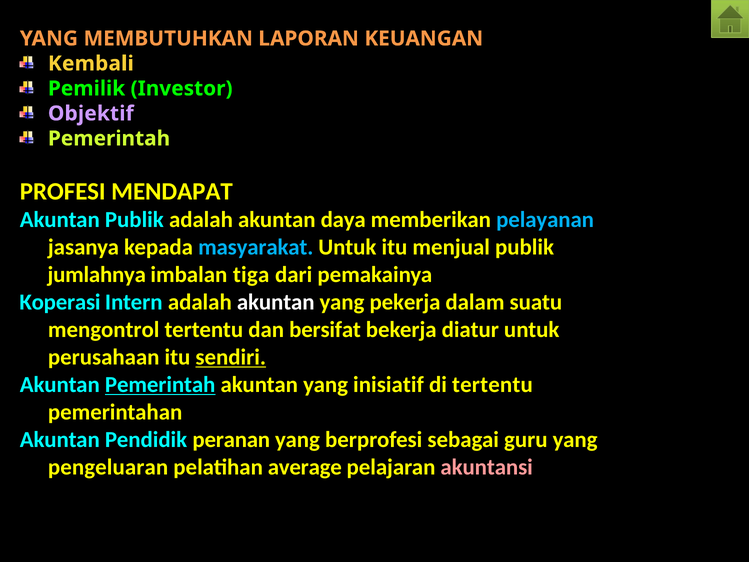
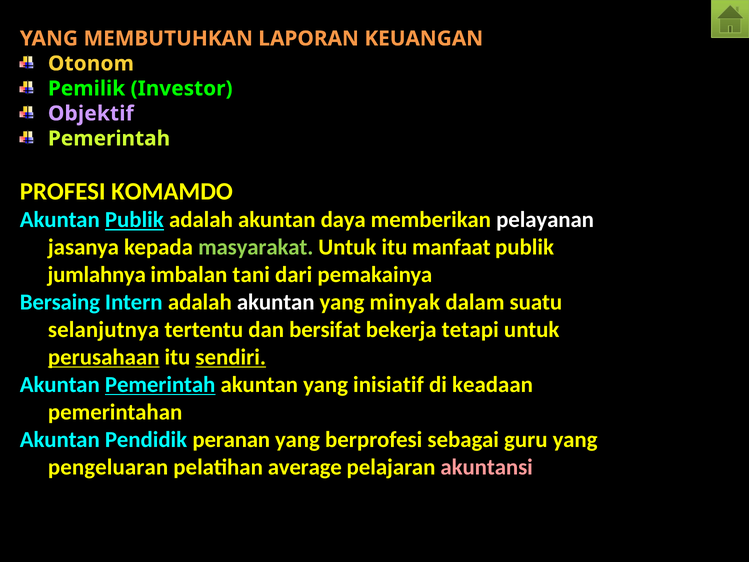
Kembali: Kembali -> Otonom
MENDAPAT: MENDAPAT -> KOMAMDO
Publik at (134, 220) underline: none -> present
pelayanan colour: light blue -> white
masyarakat colour: light blue -> light green
menjual: menjual -> manfaat
tiga: tiga -> tani
Koperasi: Koperasi -> Bersaing
pekerja: pekerja -> minyak
mengontrol: mengontrol -> selanjutnya
diatur: diatur -> tetapi
perusahaan underline: none -> present
di tertentu: tertentu -> keadaan
